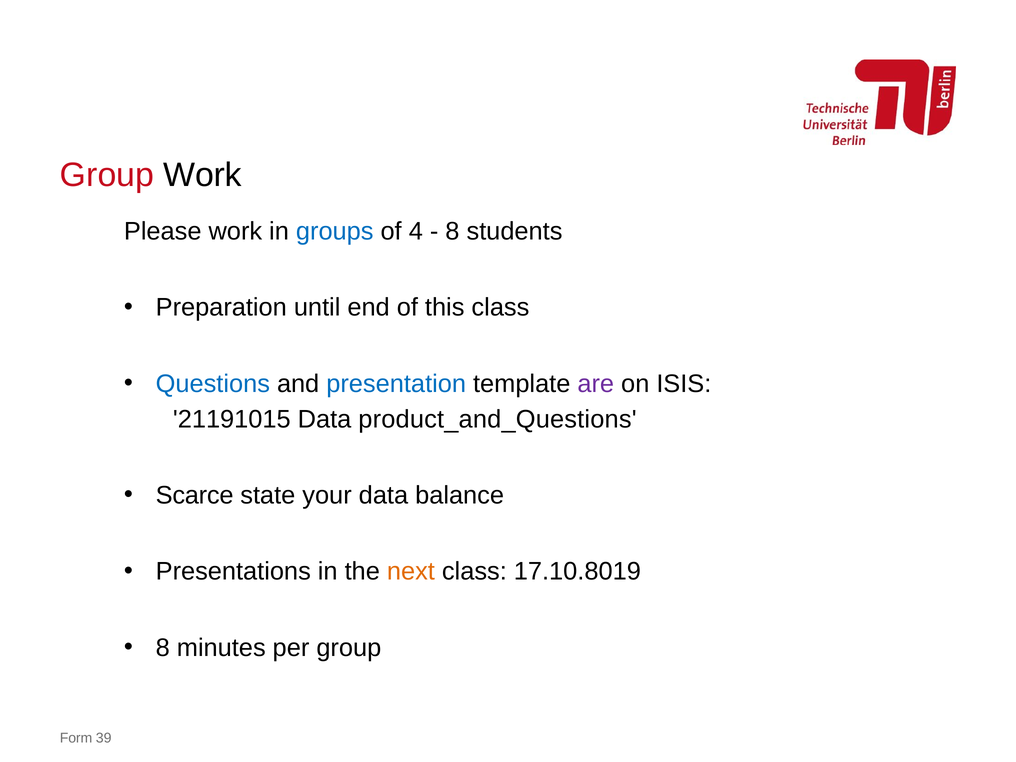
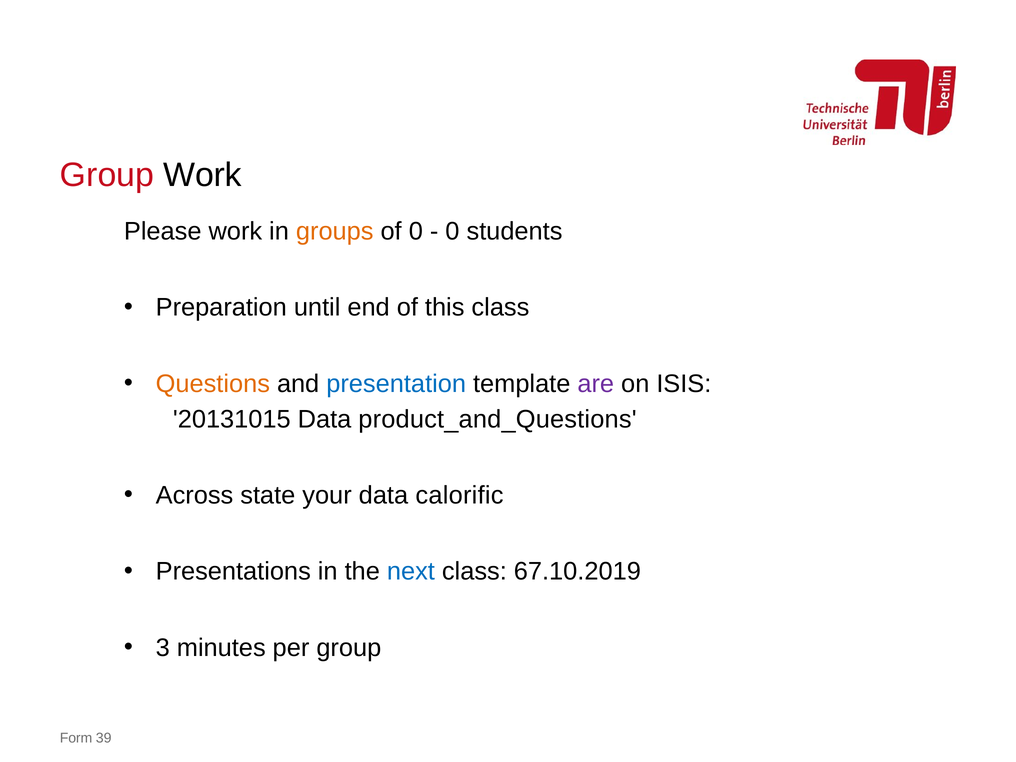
groups colour: blue -> orange
of 4: 4 -> 0
8 at (452, 231): 8 -> 0
Questions colour: blue -> orange
21191015: 21191015 -> 20131015
Scarce: Scarce -> Across
balance: balance -> calorific
next colour: orange -> blue
17.10.8019: 17.10.8019 -> 67.10.2019
8 at (163, 648): 8 -> 3
